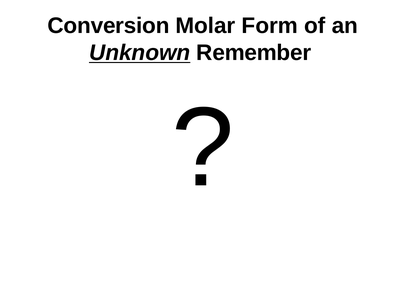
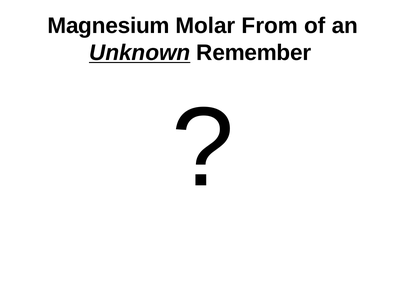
Conversion: Conversion -> Magnesium
Form: Form -> From
